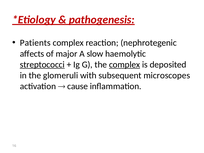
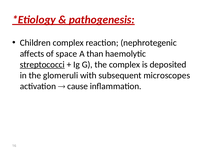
Patients: Patients -> Children
major: major -> space
slow: slow -> than
complex at (125, 65) underline: present -> none
